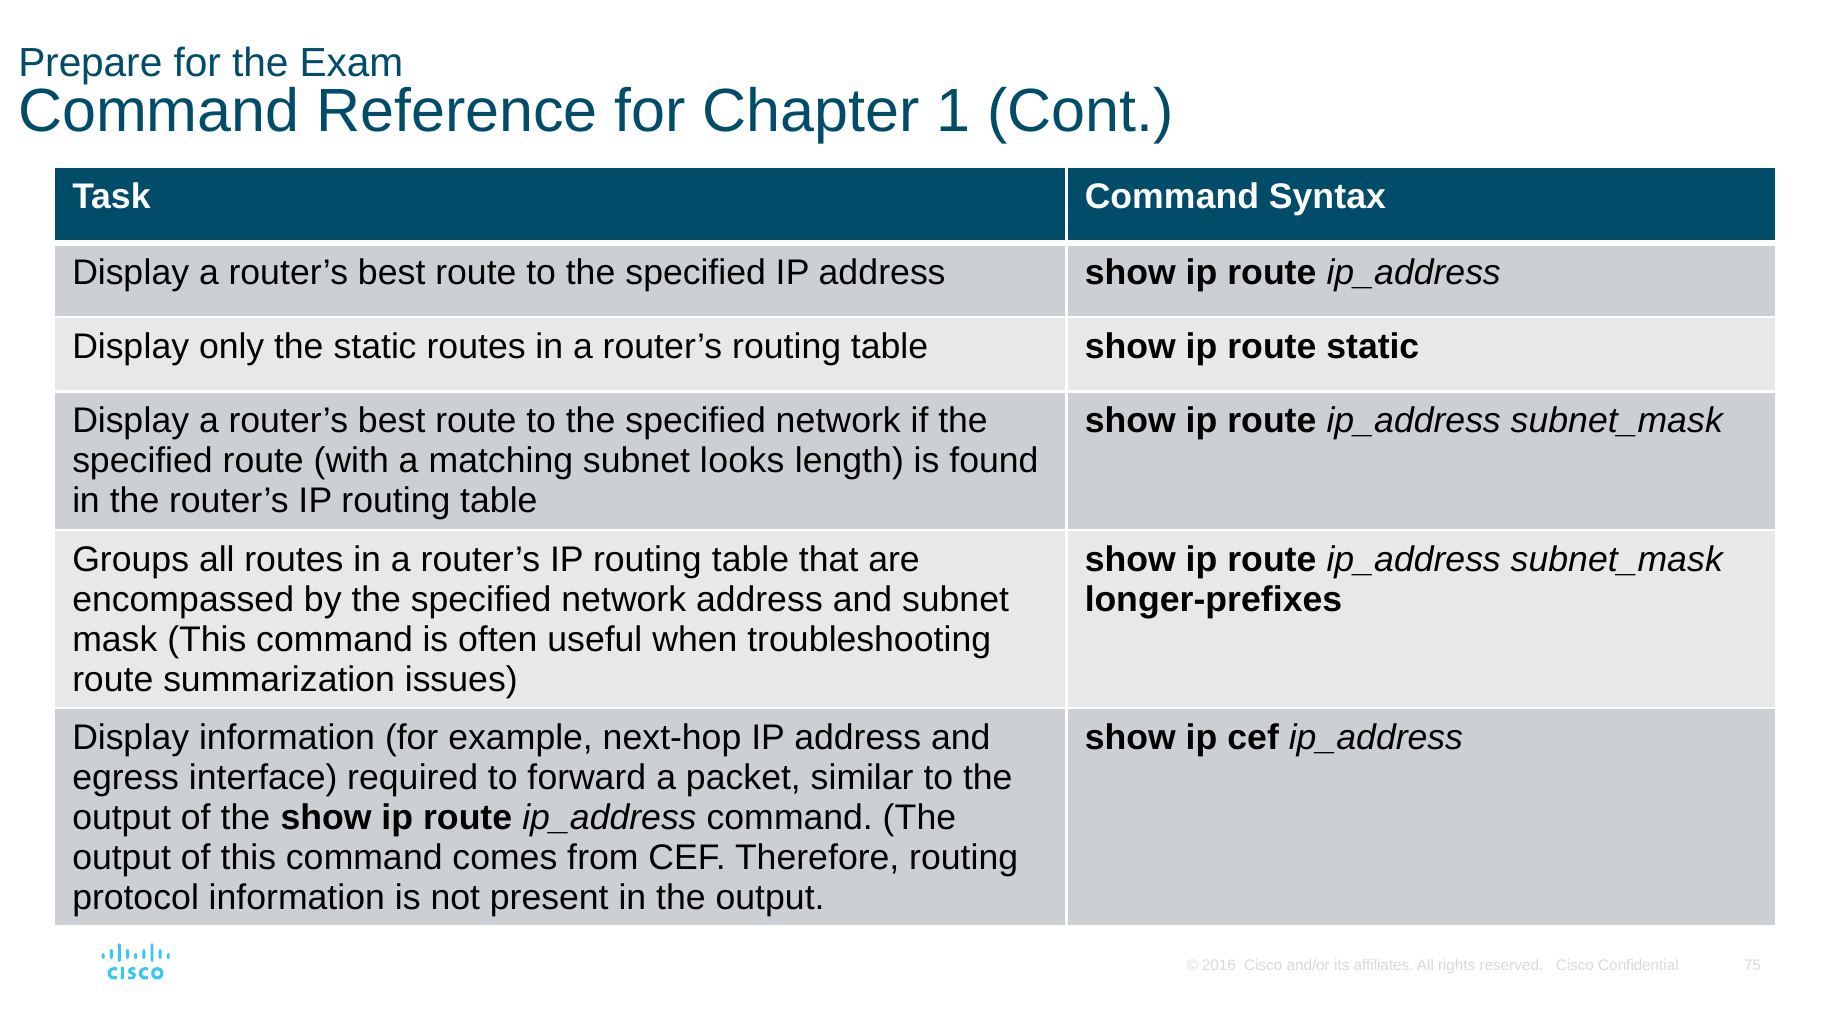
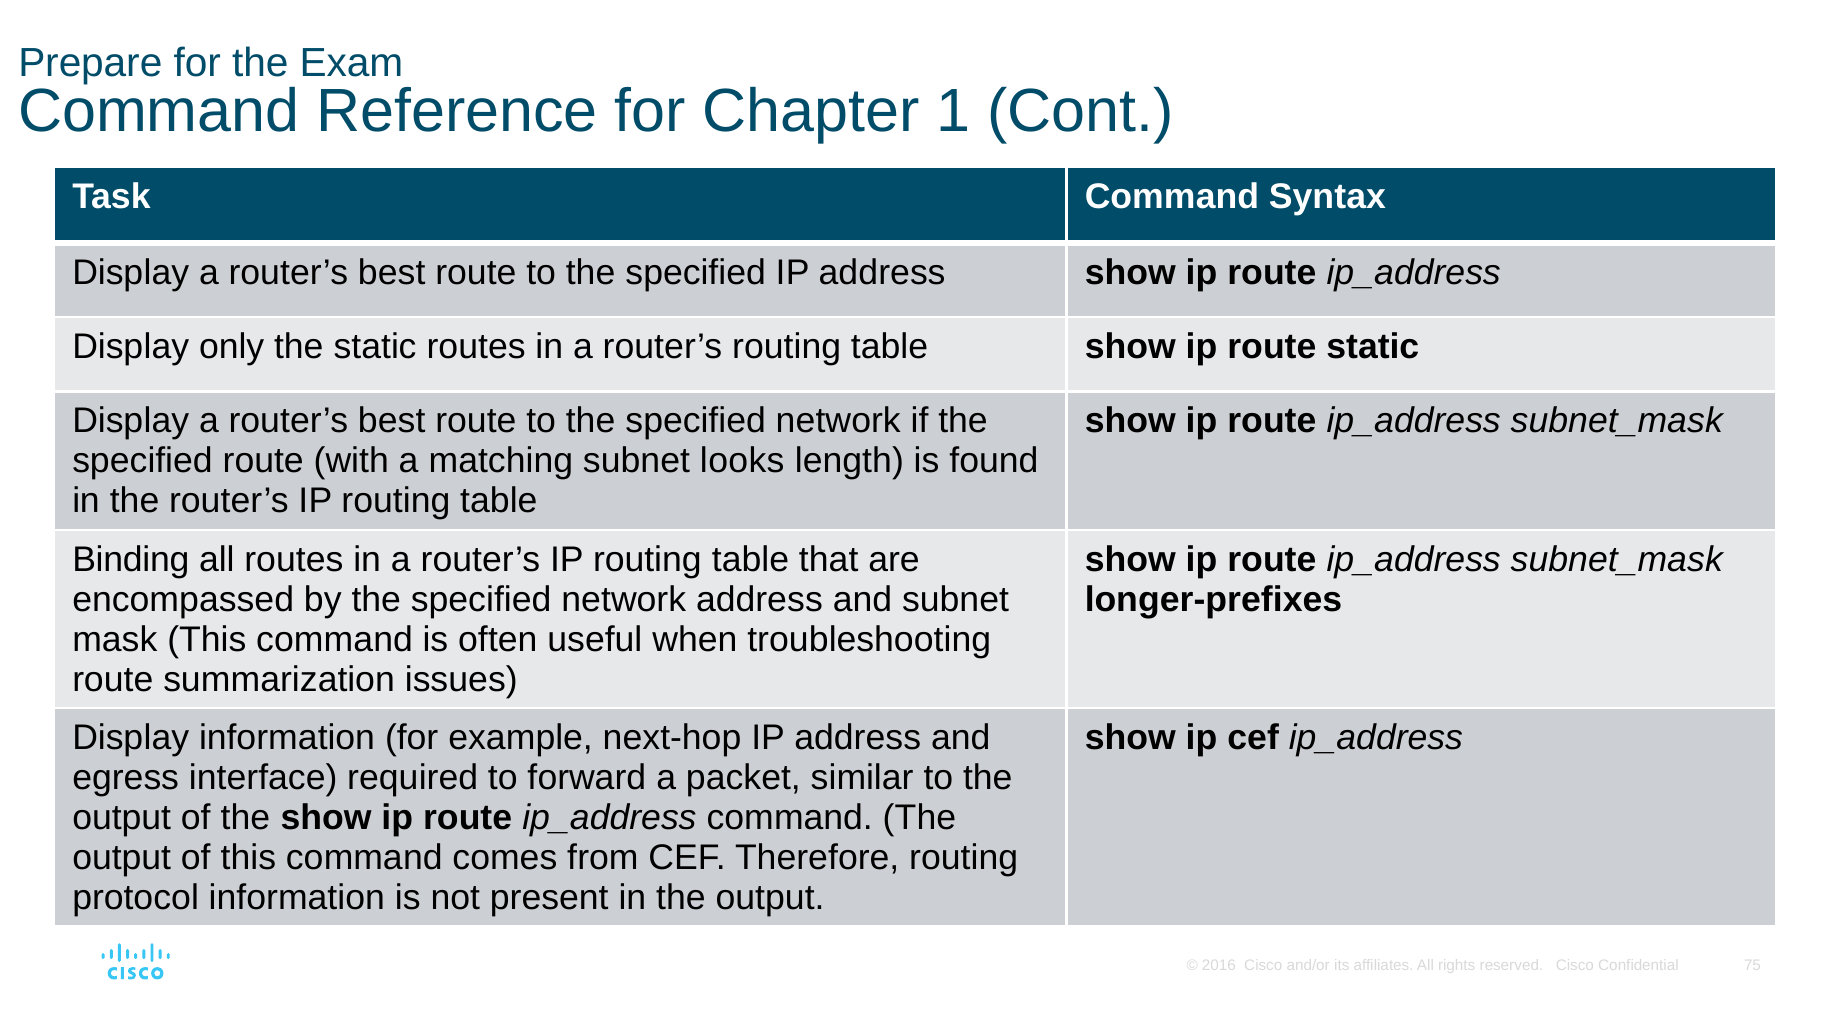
Groups: Groups -> Binding
